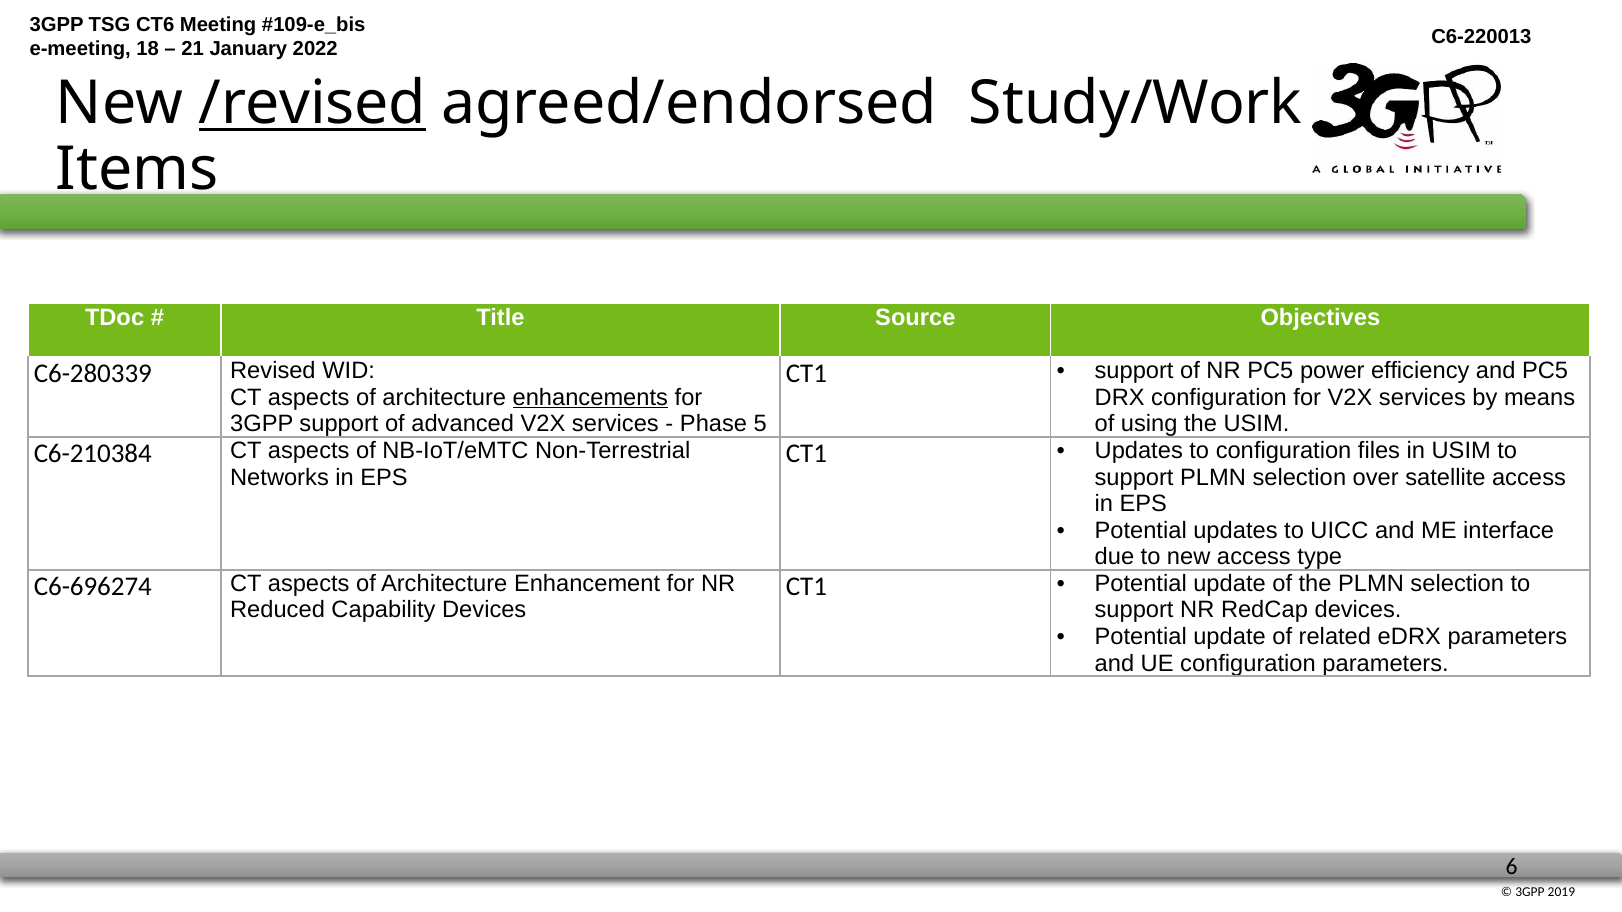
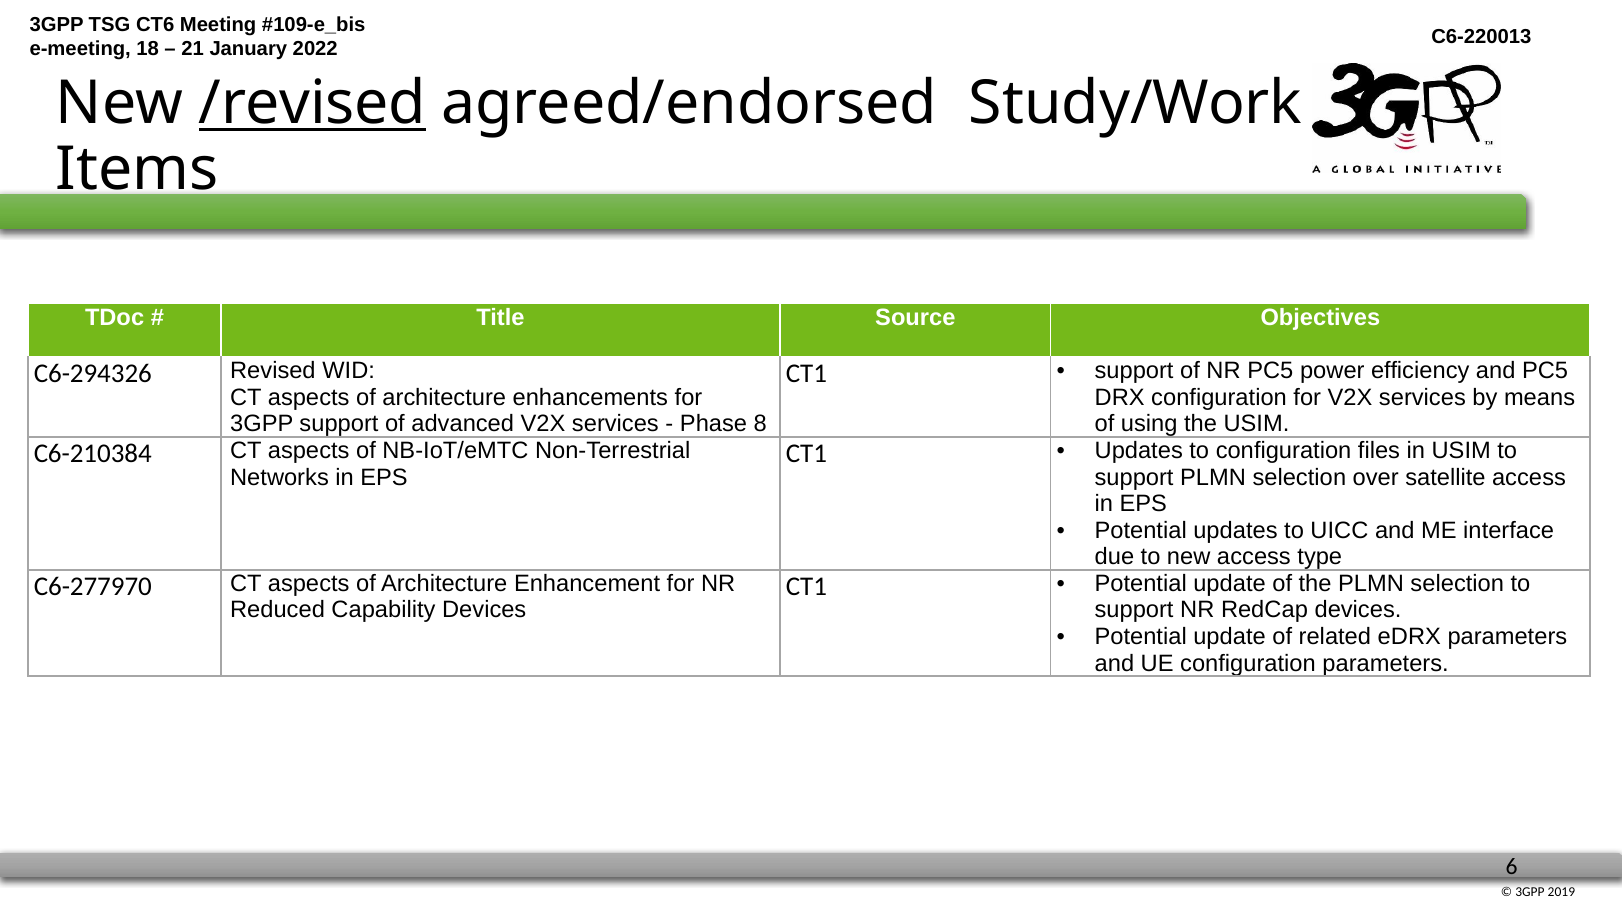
C6-280339: C6-280339 -> C6-294326
enhancements underline: present -> none
5: 5 -> 8
C6-696274: C6-696274 -> C6-277970
